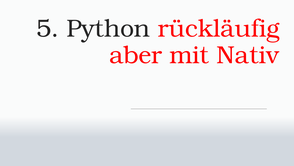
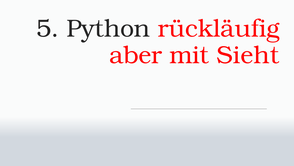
Nativ: Nativ -> Sieht
